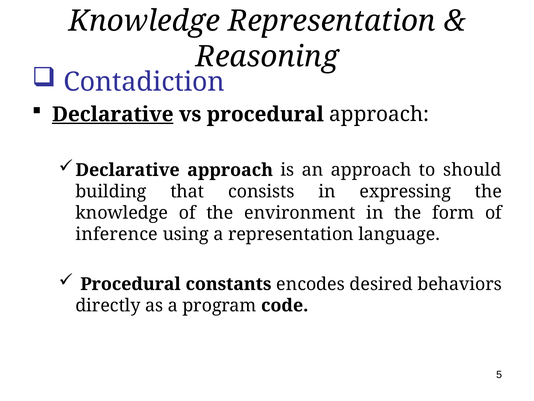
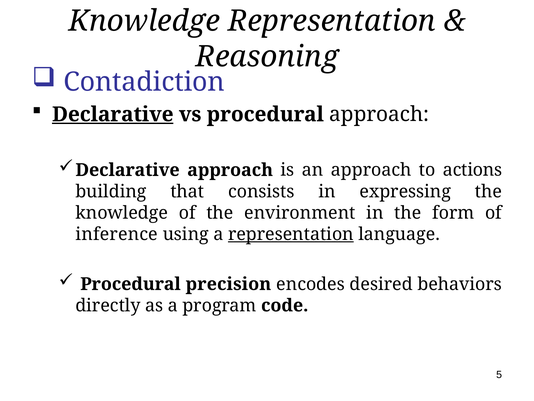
should: should -> actions
representation at (291, 234) underline: none -> present
constants: constants -> precision
